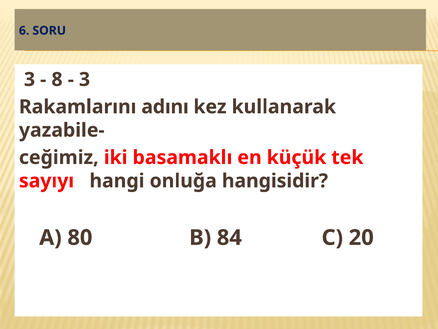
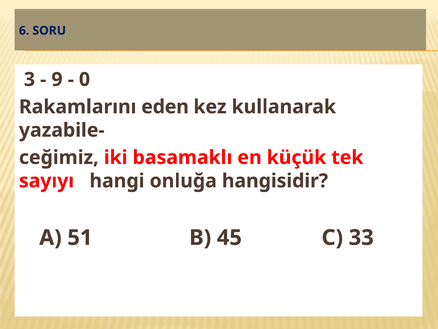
8: 8 -> 9
3 at (84, 79): 3 -> 0
adını: adını -> eden
80: 80 -> 51
84: 84 -> 45
20: 20 -> 33
